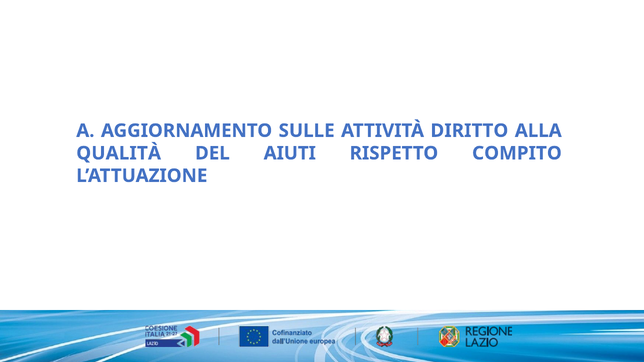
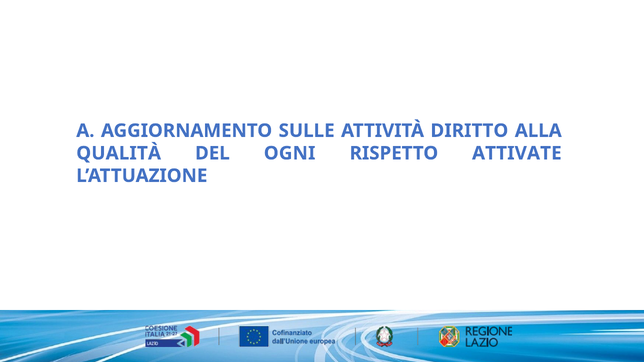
AIUTI: AIUTI -> OGNI
COMPITO: COMPITO -> ATTIVATE
